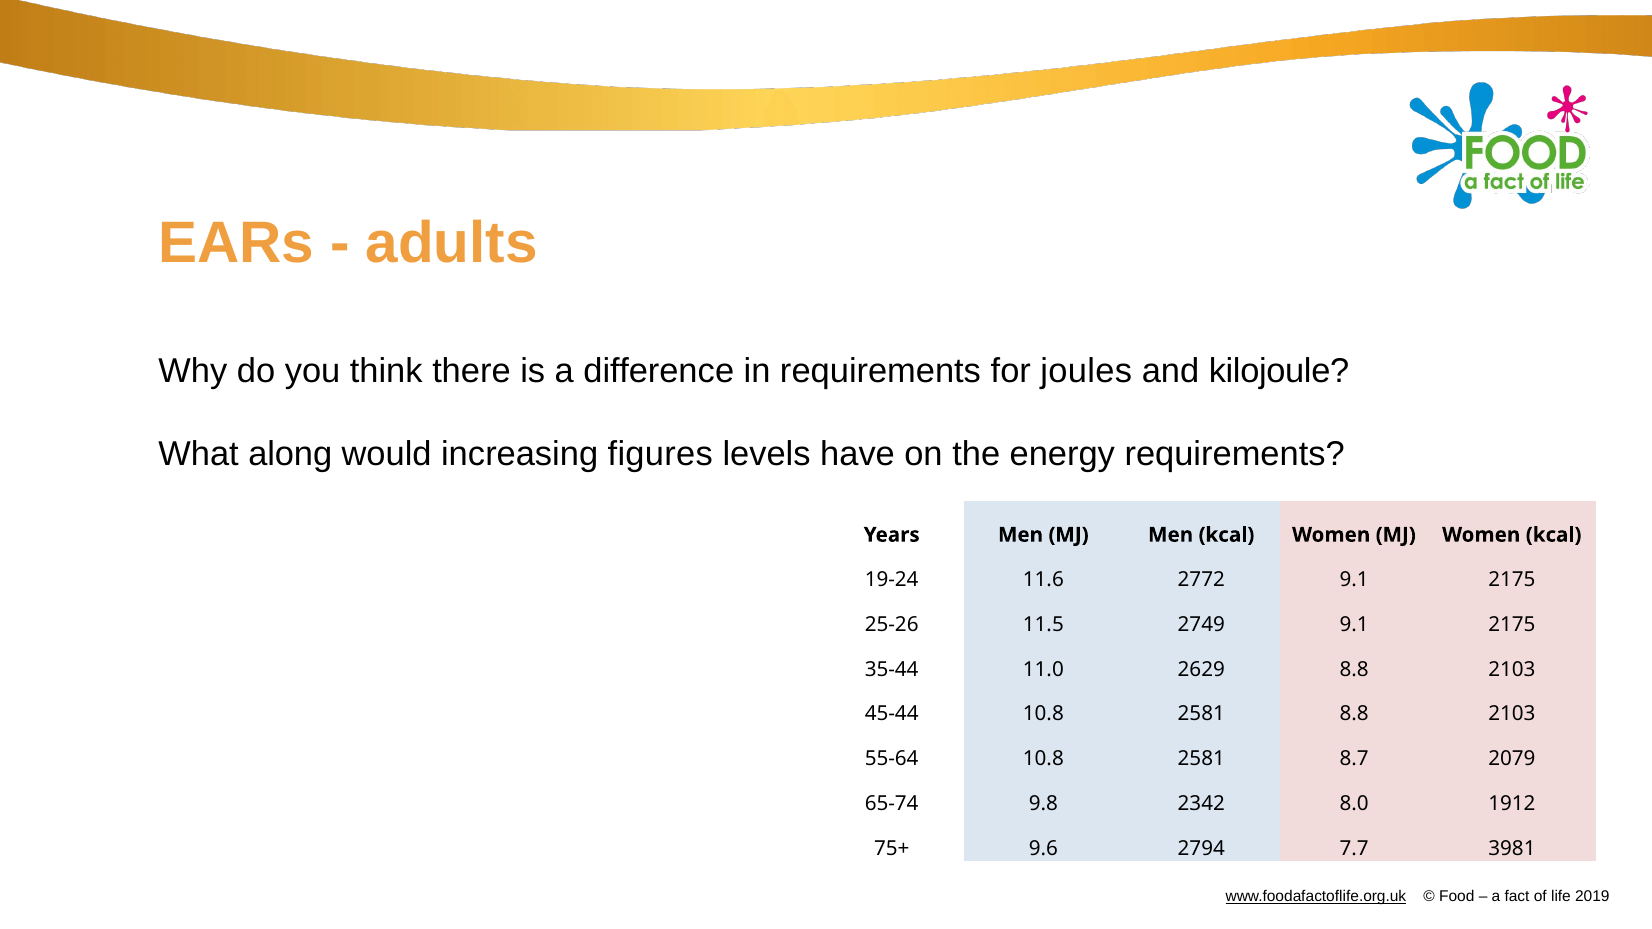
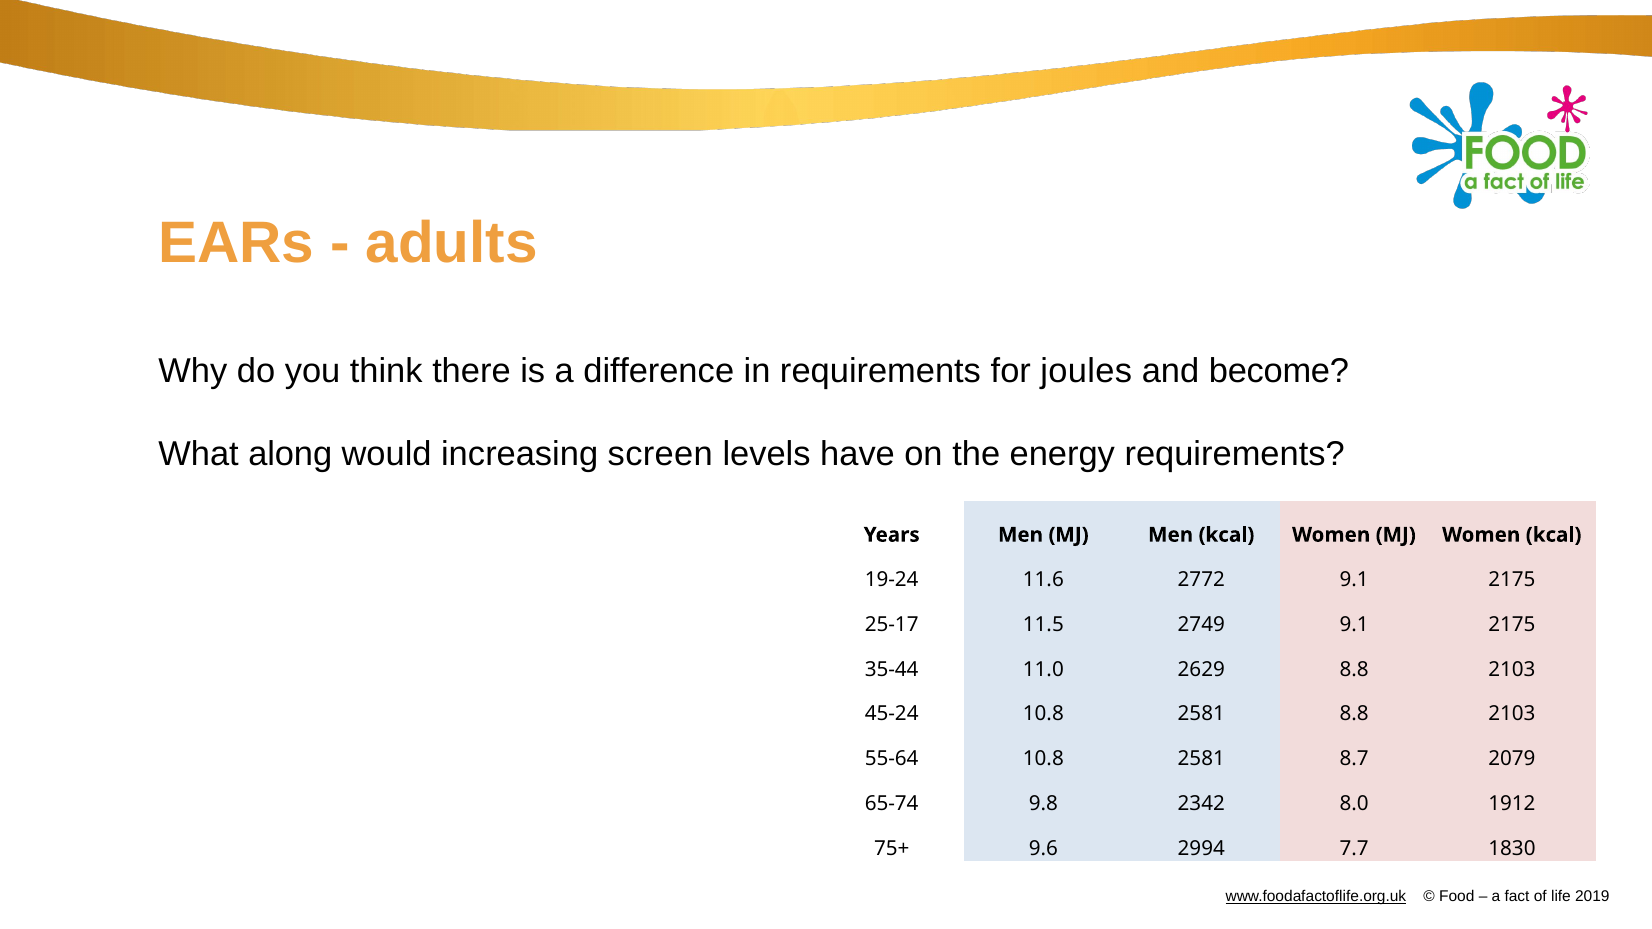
kilojoule: kilojoule -> become
figures: figures -> screen
25-26: 25-26 -> 25-17
45-44: 45-44 -> 45-24
2794: 2794 -> 2994
3981: 3981 -> 1830
